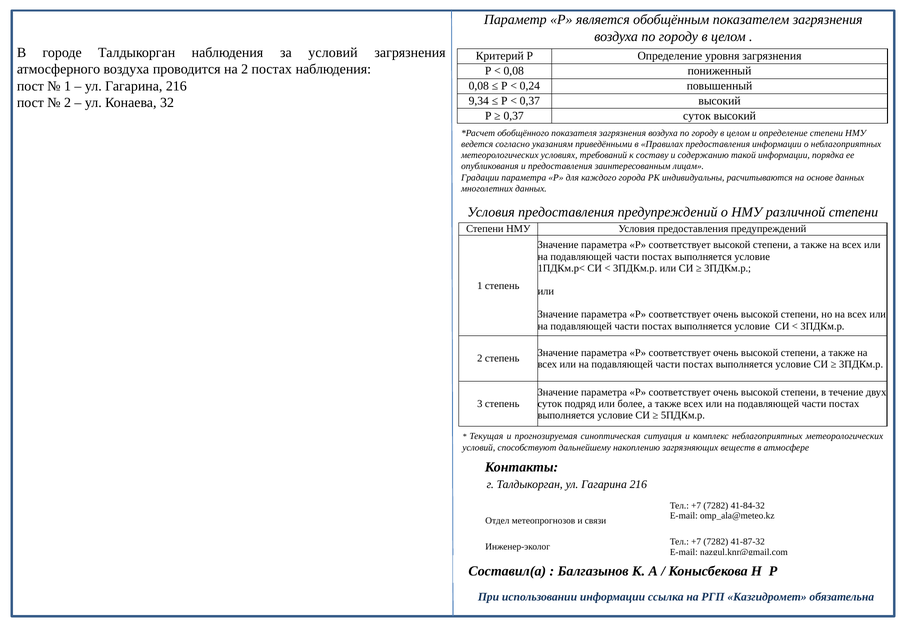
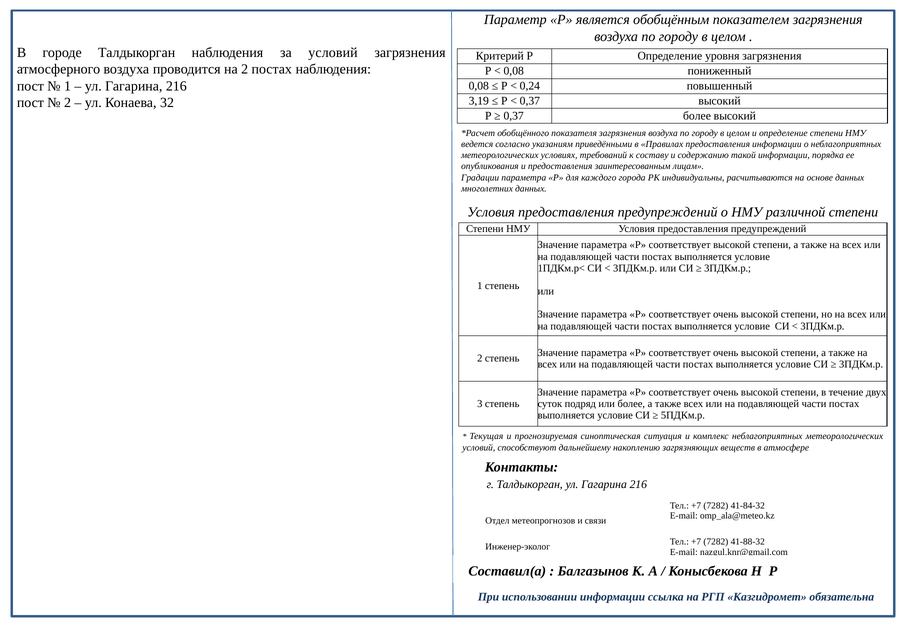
9,34: 9,34 -> 3,19
0,37 суток: суток -> более
41-87-32: 41-87-32 -> 41-88-32
